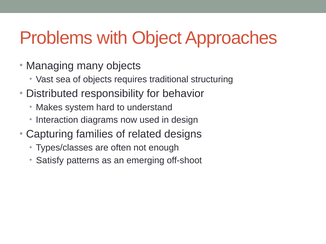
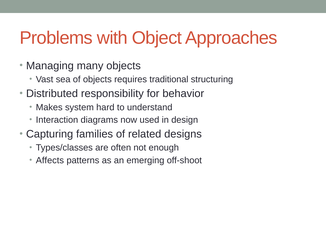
Satisfy: Satisfy -> Affects
